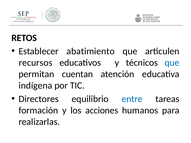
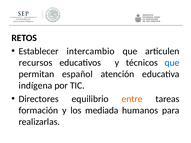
abatimiento: abatimiento -> intercambio
cuentan: cuentan -> español
entre colour: blue -> orange
acciones: acciones -> mediada
